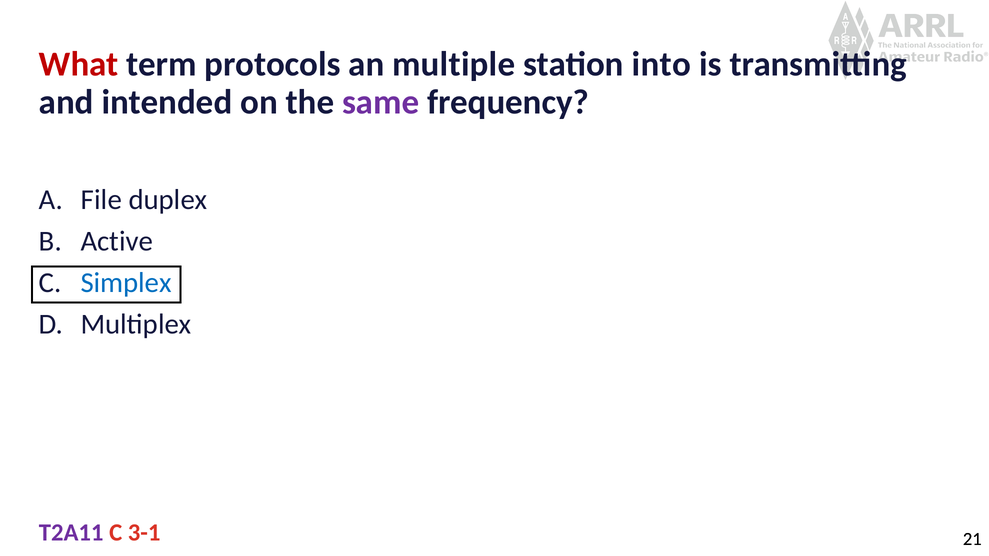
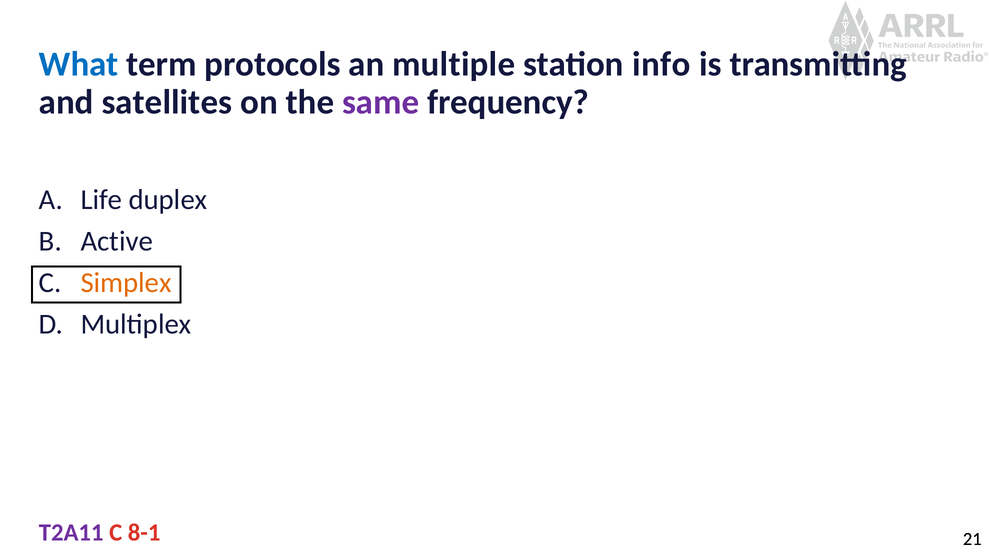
What colour: red -> blue
into: into -> info
intended: intended -> satellites
File: File -> Life
Simplex colour: blue -> orange
3-1: 3-1 -> 8-1
